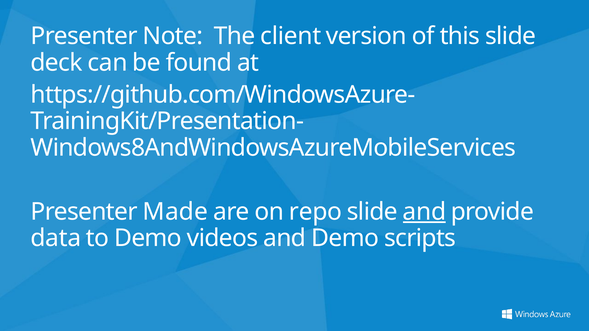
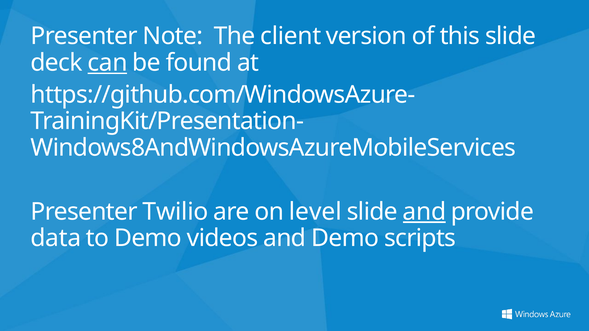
can underline: none -> present
Made: Made -> Twilio
repo: repo -> level
